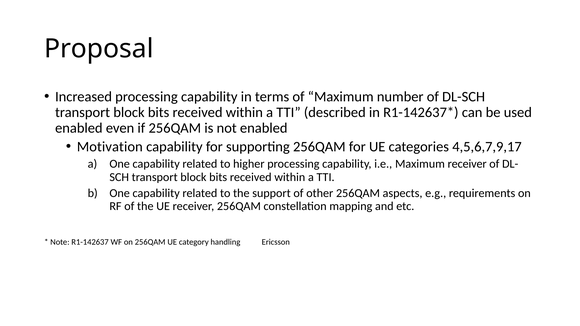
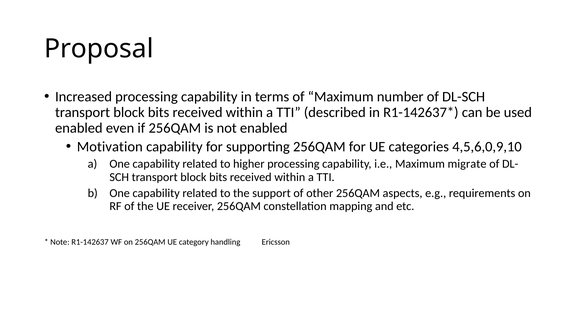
4,5,6,7,9,17: 4,5,6,7,9,17 -> 4,5,6,0,9,10
Maximum receiver: receiver -> migrate
